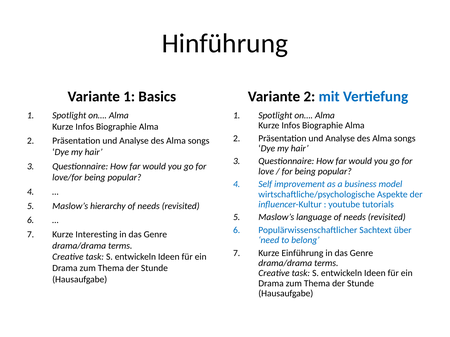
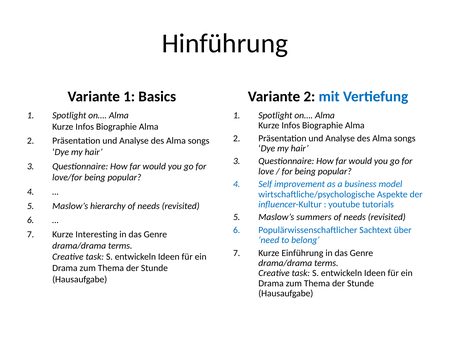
language: language -> summers
